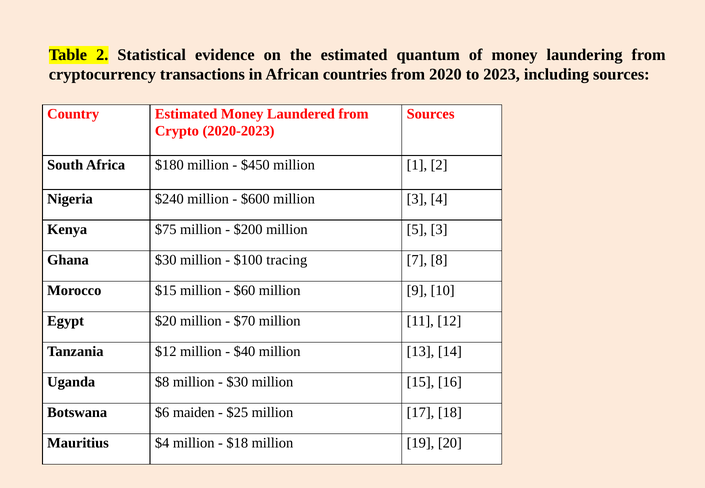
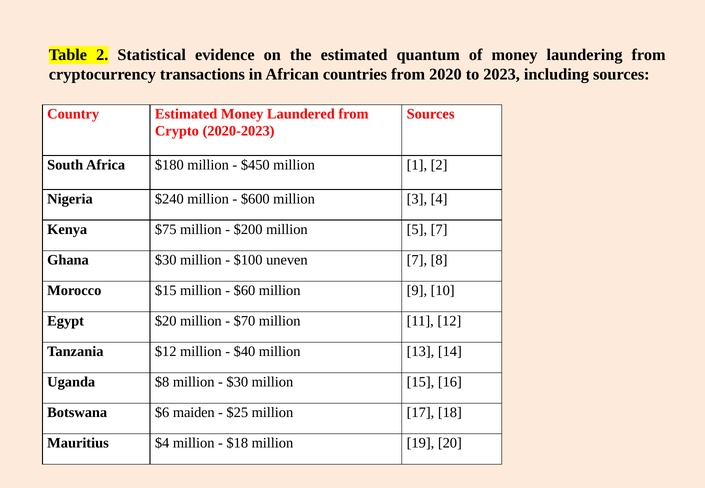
5 3: 3 -> 7
tracing: tracing -> uneven
